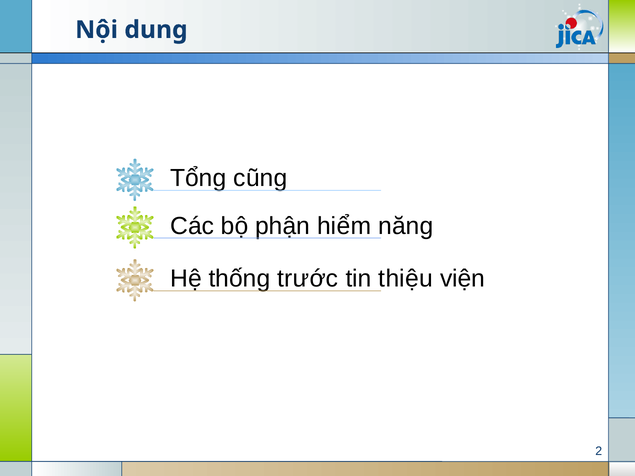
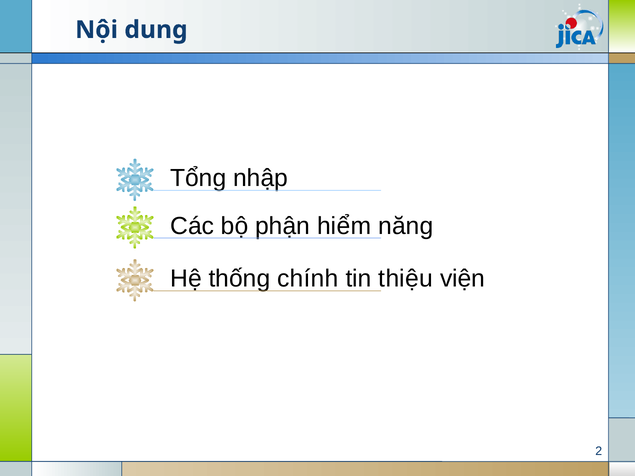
cũng: cũng -> nhập
trước: trước -> chính
